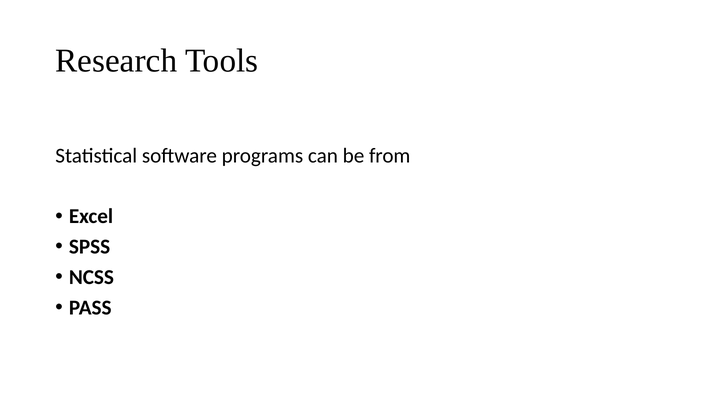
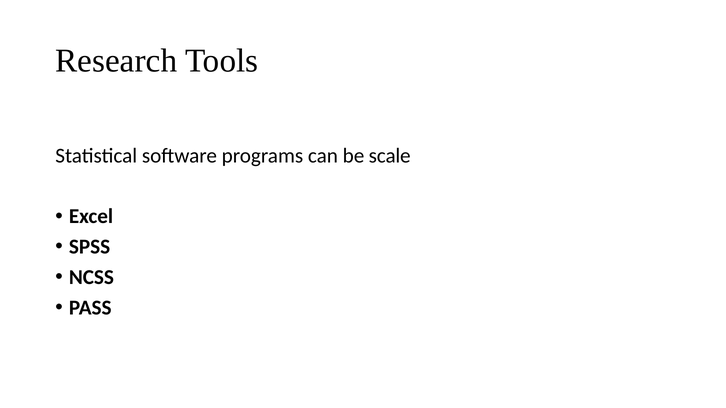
from: from -> scale
